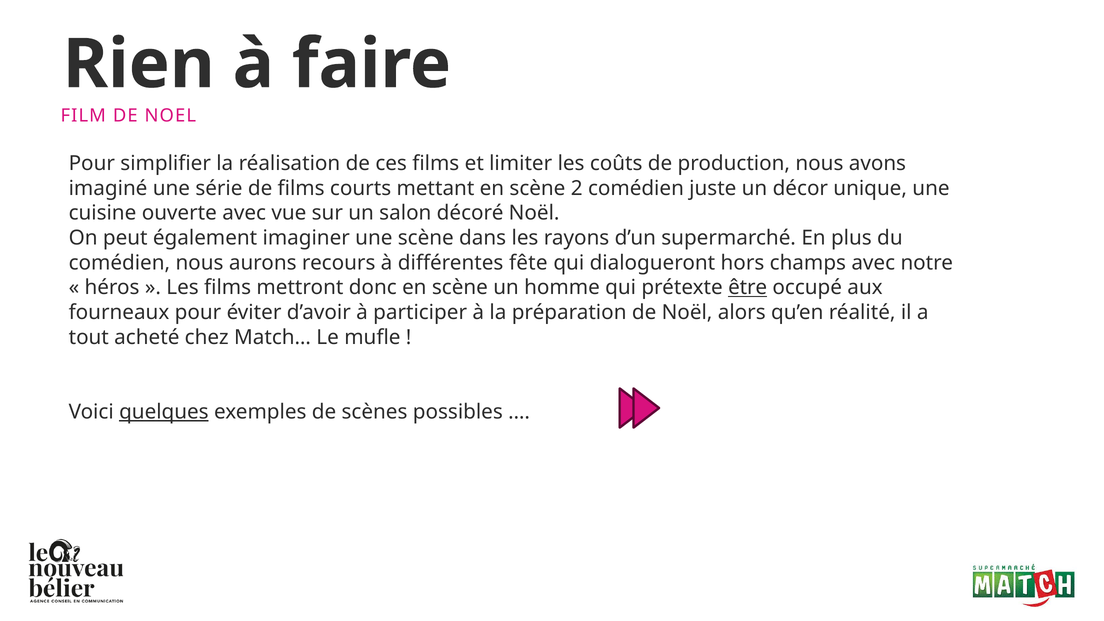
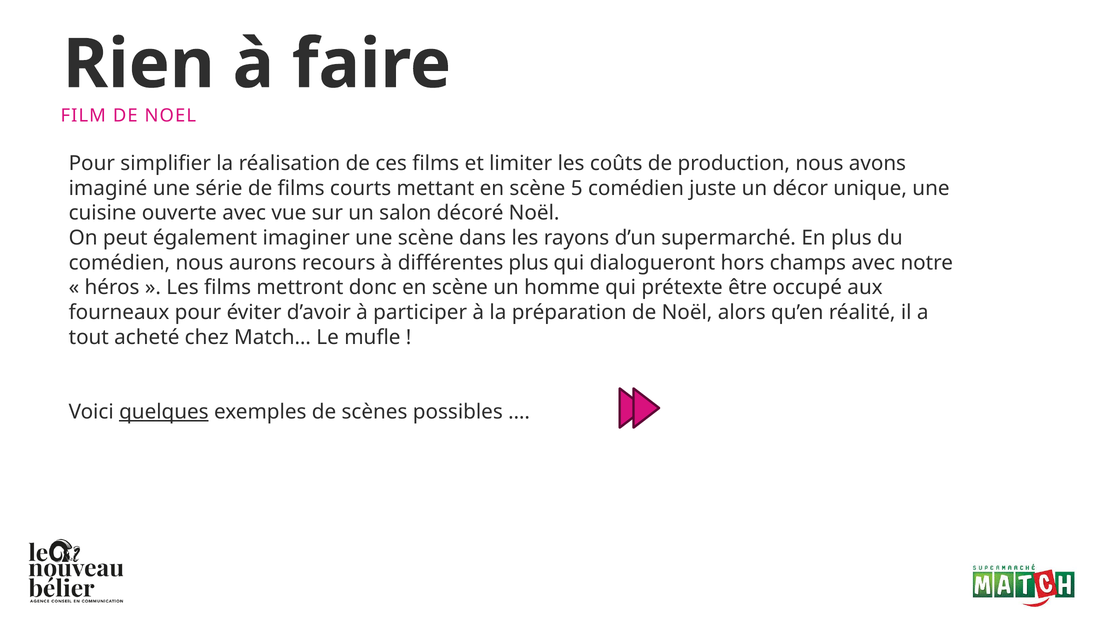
2: 2 -> 5
différentes fête: fête -> plus
être underline: present -> none
